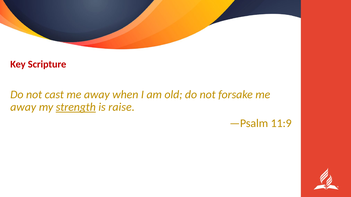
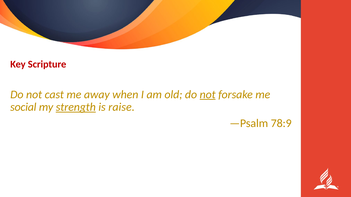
not at (208, 95) underline: none -> present
away at (23, 107): away -> social
11:9: 11:9 -> 78:9
